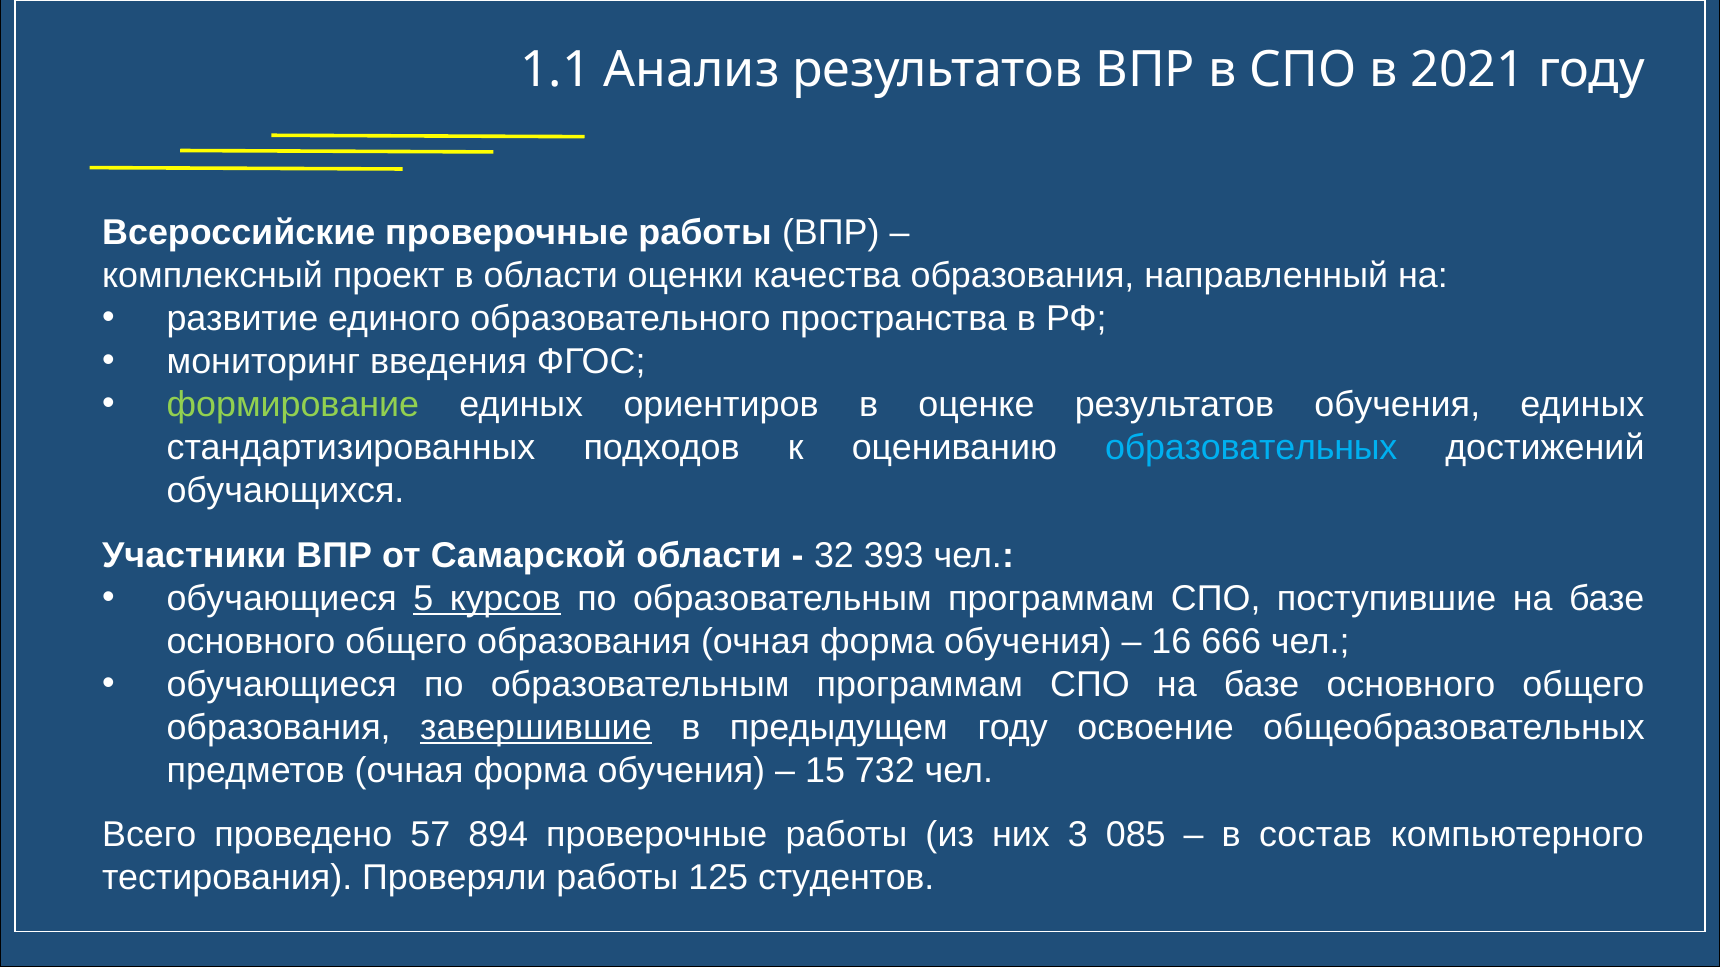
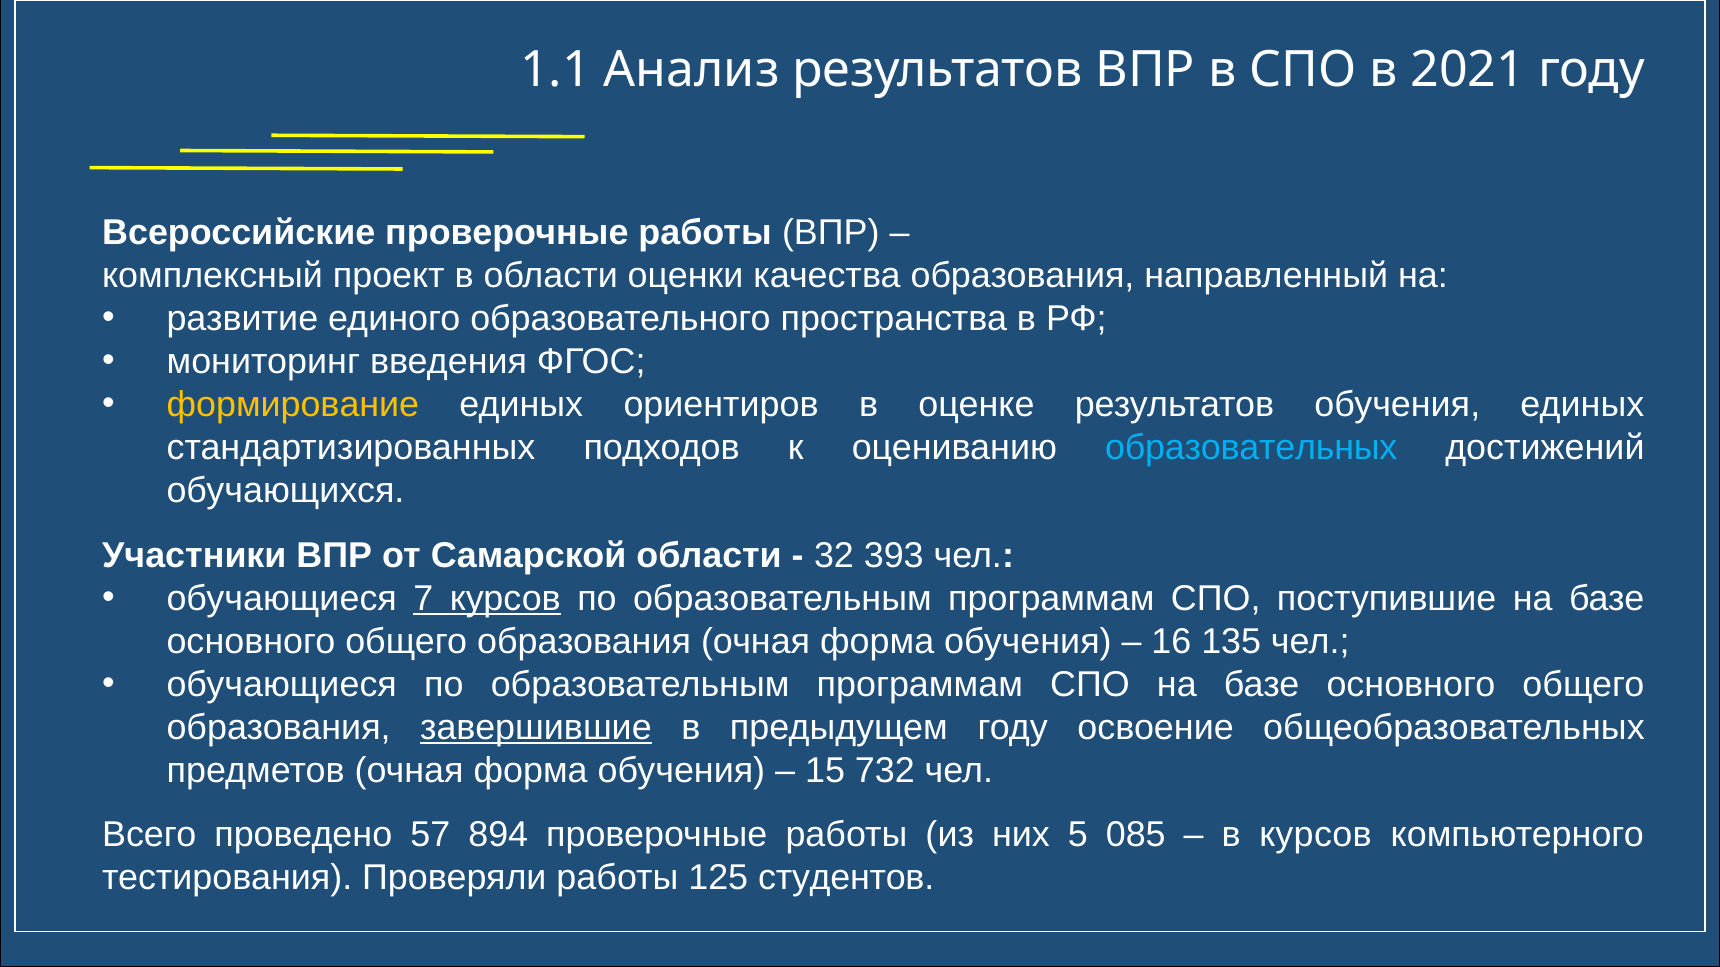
формирование colour: light green -> yellow
5: 5 -> 7
666: 666 -> 135
3: 3 -> 5
в состав: состав -> курсов
